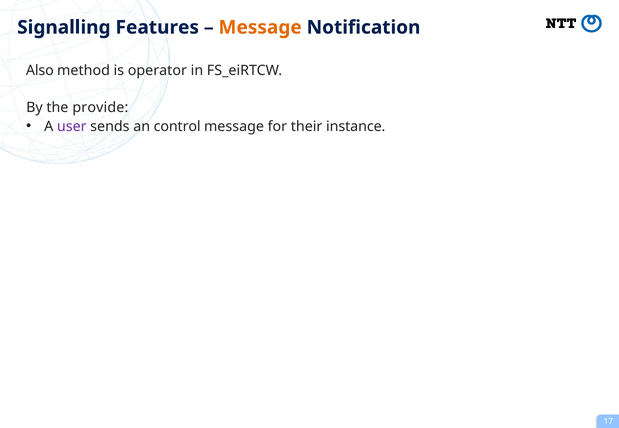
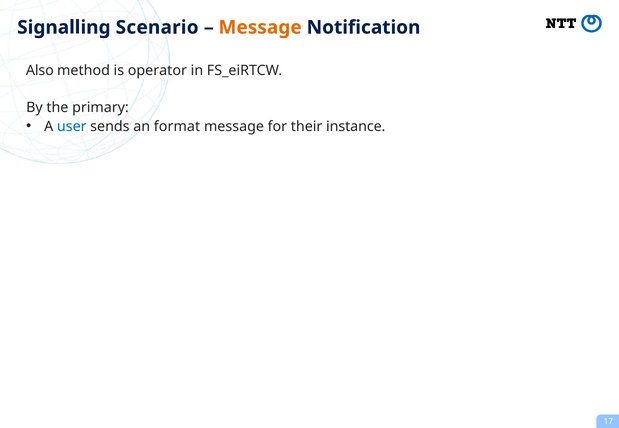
Features: Features -> Scenario
provide: provide -> primary
user colour: purple -> blue
control: control -> format
